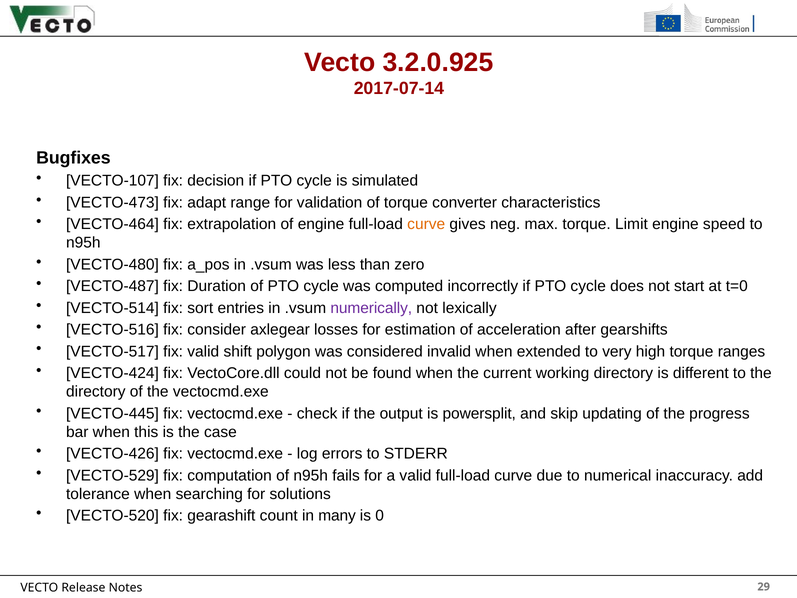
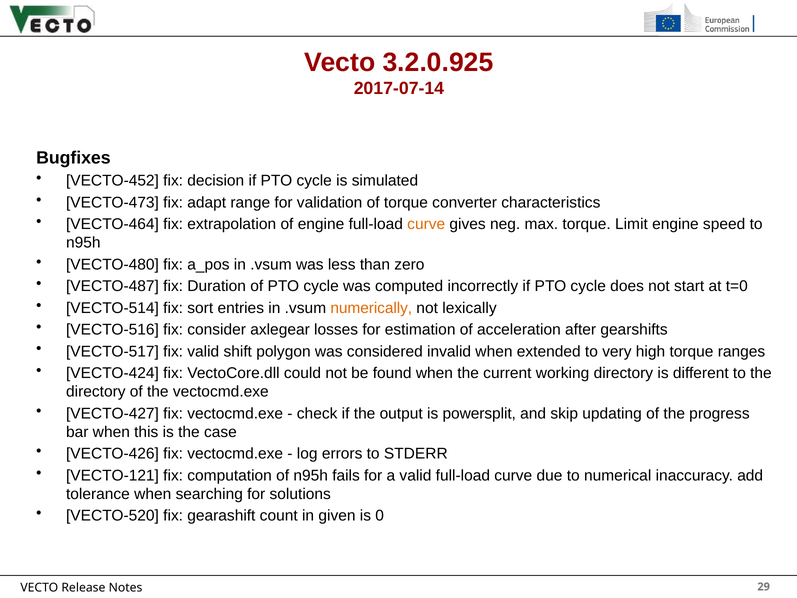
VECTO-107: VECTO-107 -> VECTO-452
numerically colour: purple -> orange
VECTO-445: VECTO-445 -> VECTO-427
VECTO-529: VECTO-529 -> VECTO-121
many: many -> given
